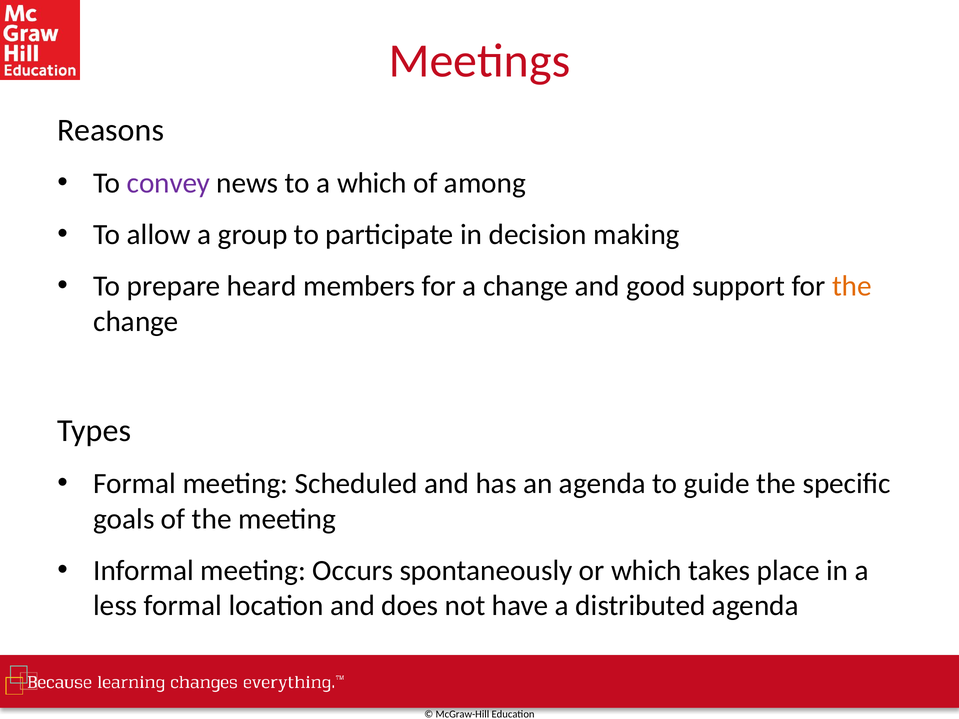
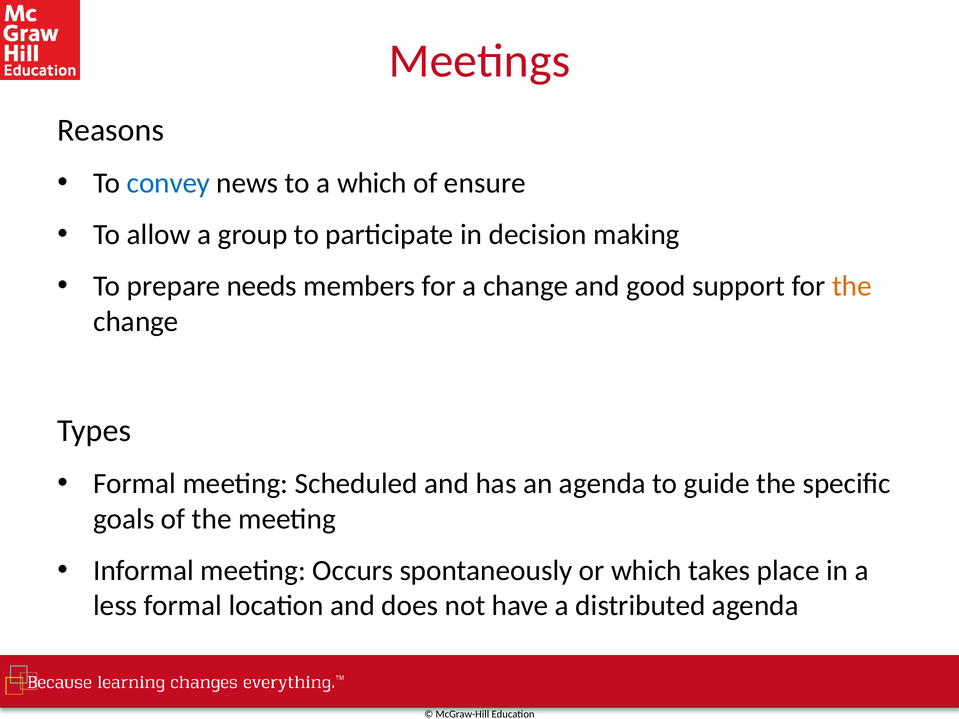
convey colour: purple -> blue
among: among -> ensure
heard: heard -> needs
